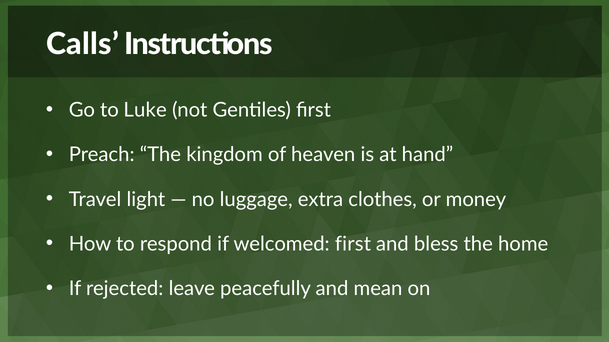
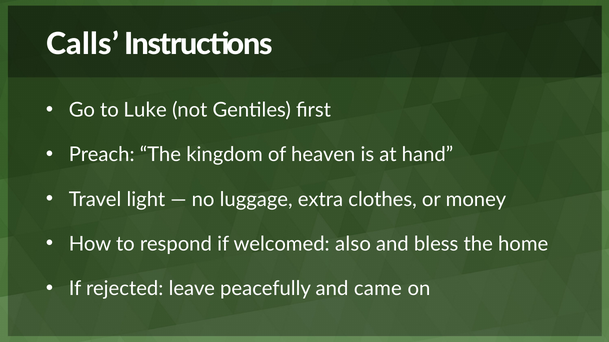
welcomed first: first -> also
mean: mean -> came
